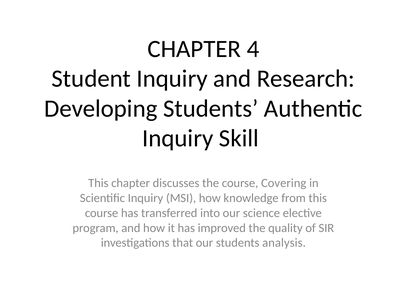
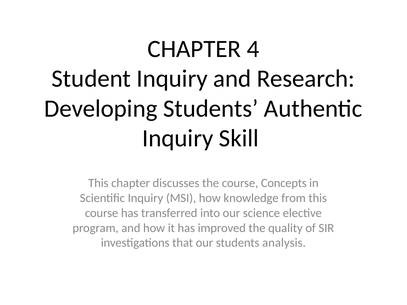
Covering: Covering -> Concepts
